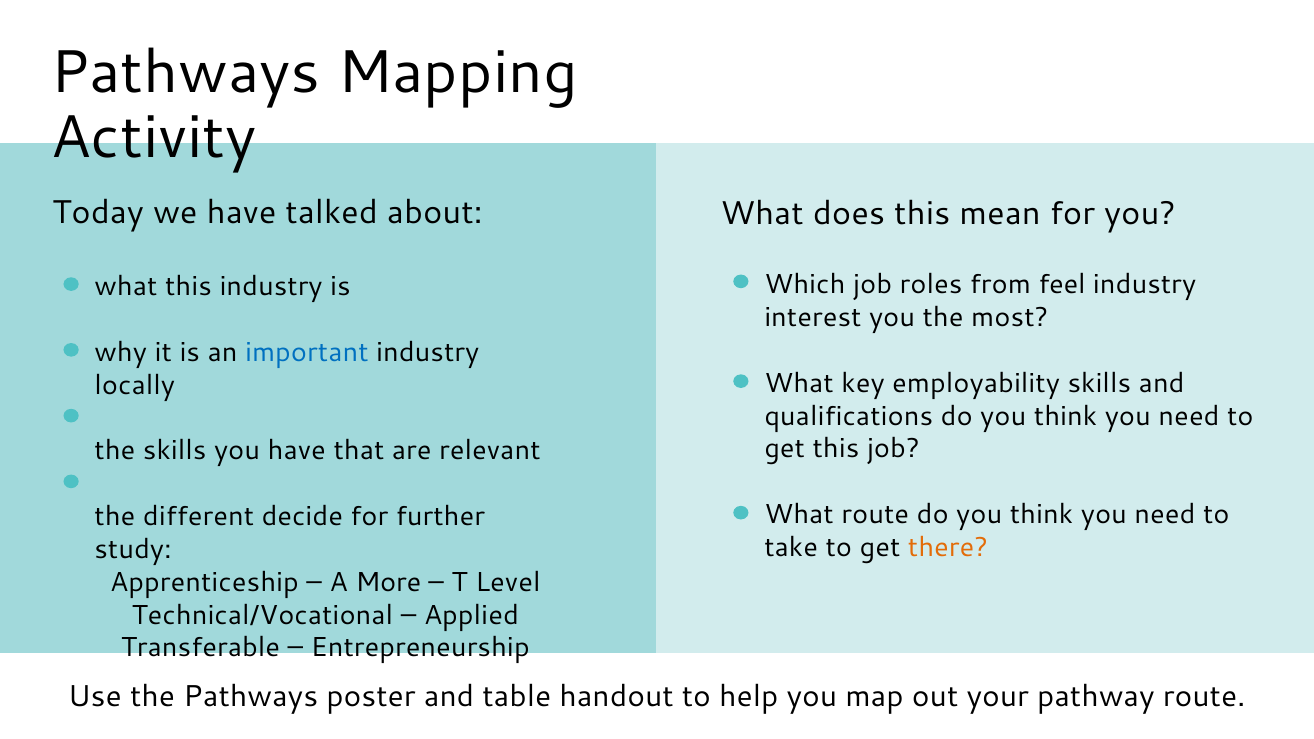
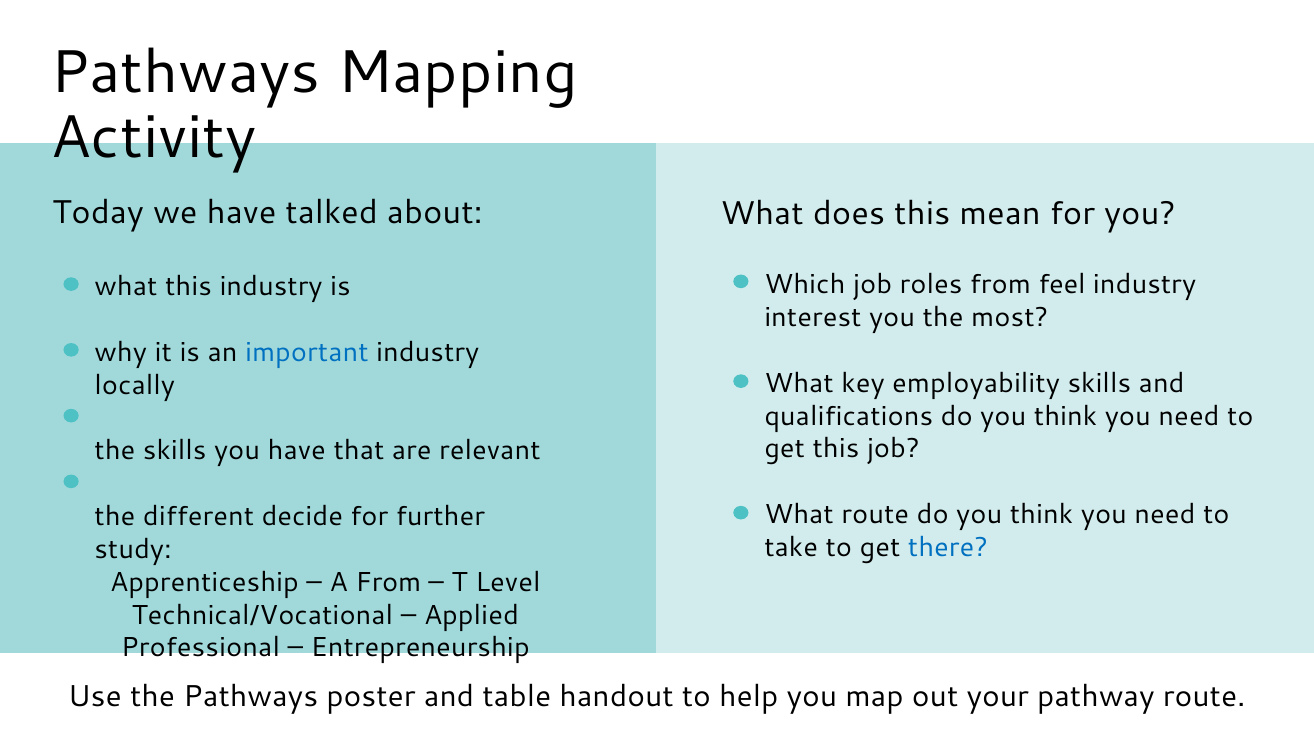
there colour: orange -> blue
A More: More -> From
Transferable: Transferable -> Professional
